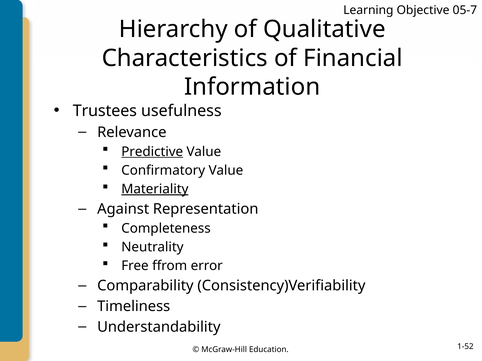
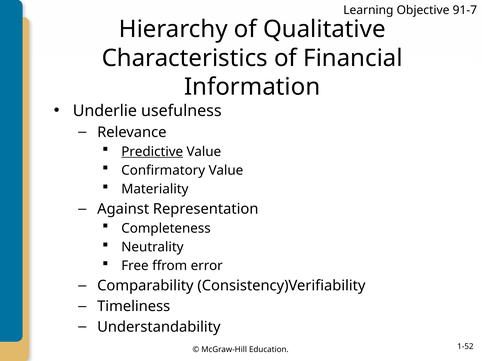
05-7: 05-7 -> 91-7
Trustees: Trustees -> Underlie
Materiality underline: present -> none
